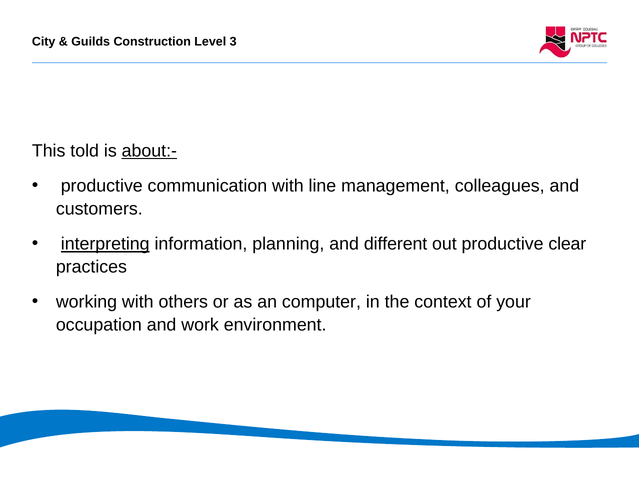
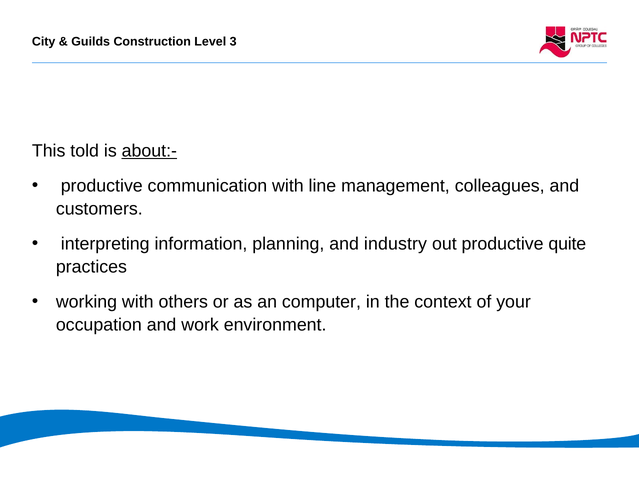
interpreting underline: present -> none
different: different -> industry
clear: clear -> quite
